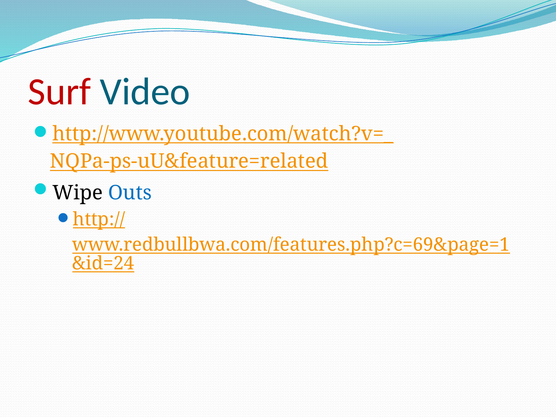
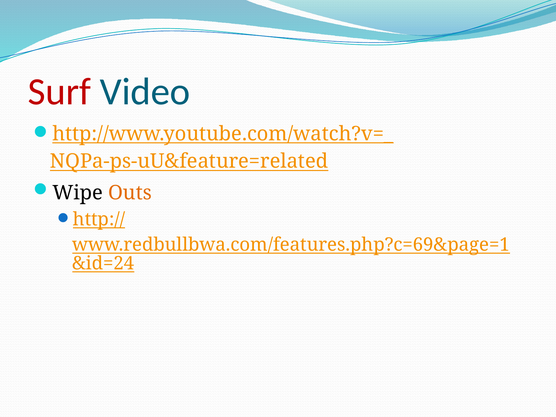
Outs colour: blue -> orange
